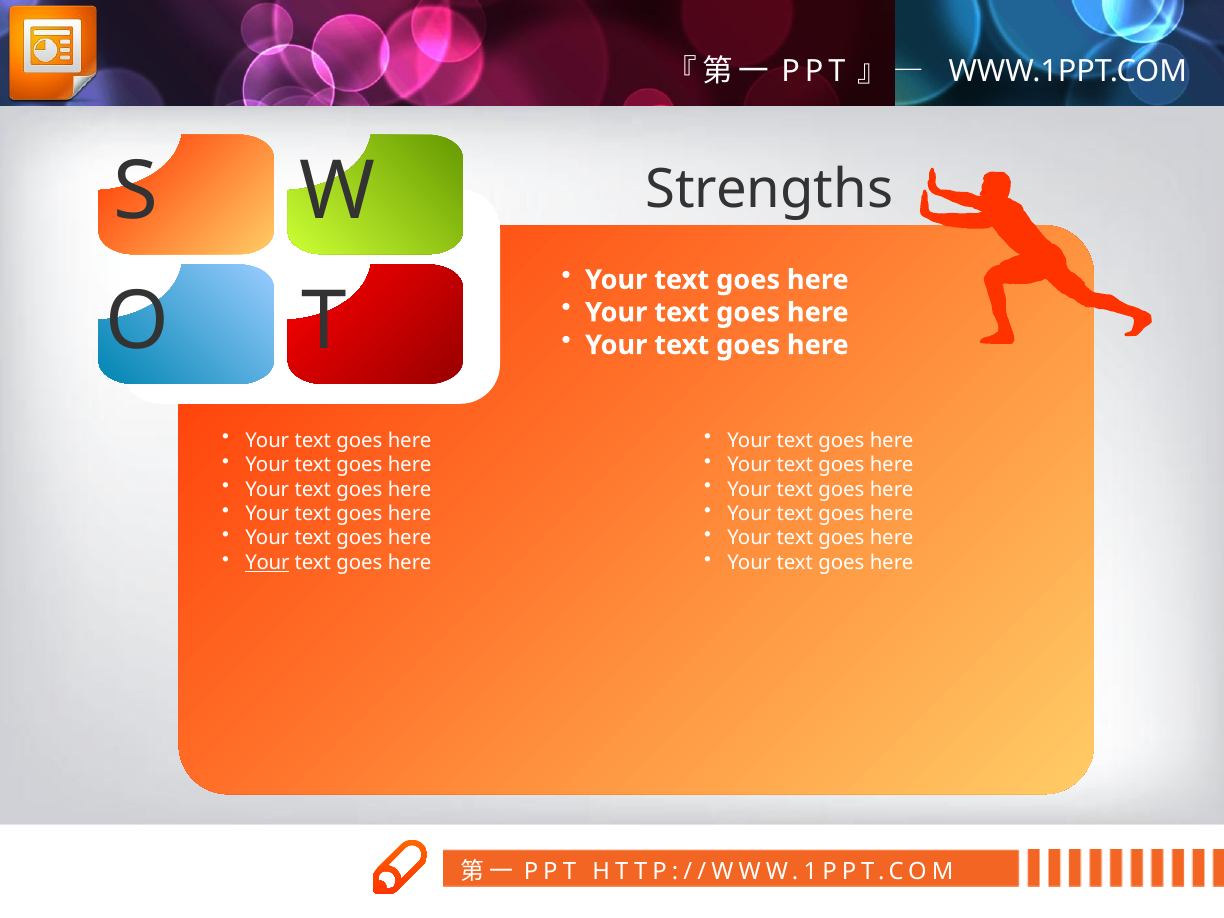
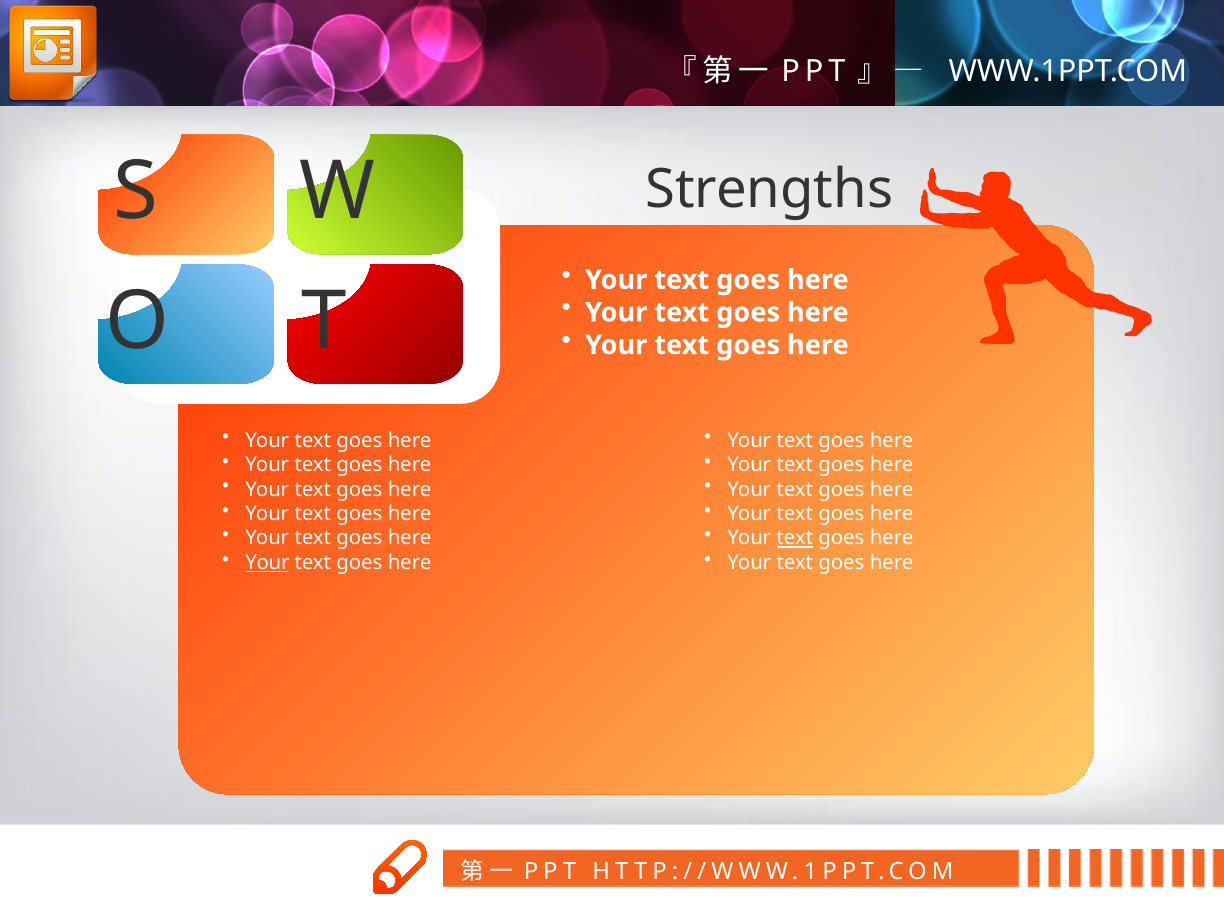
text at (795, 538) underline: none -> present
